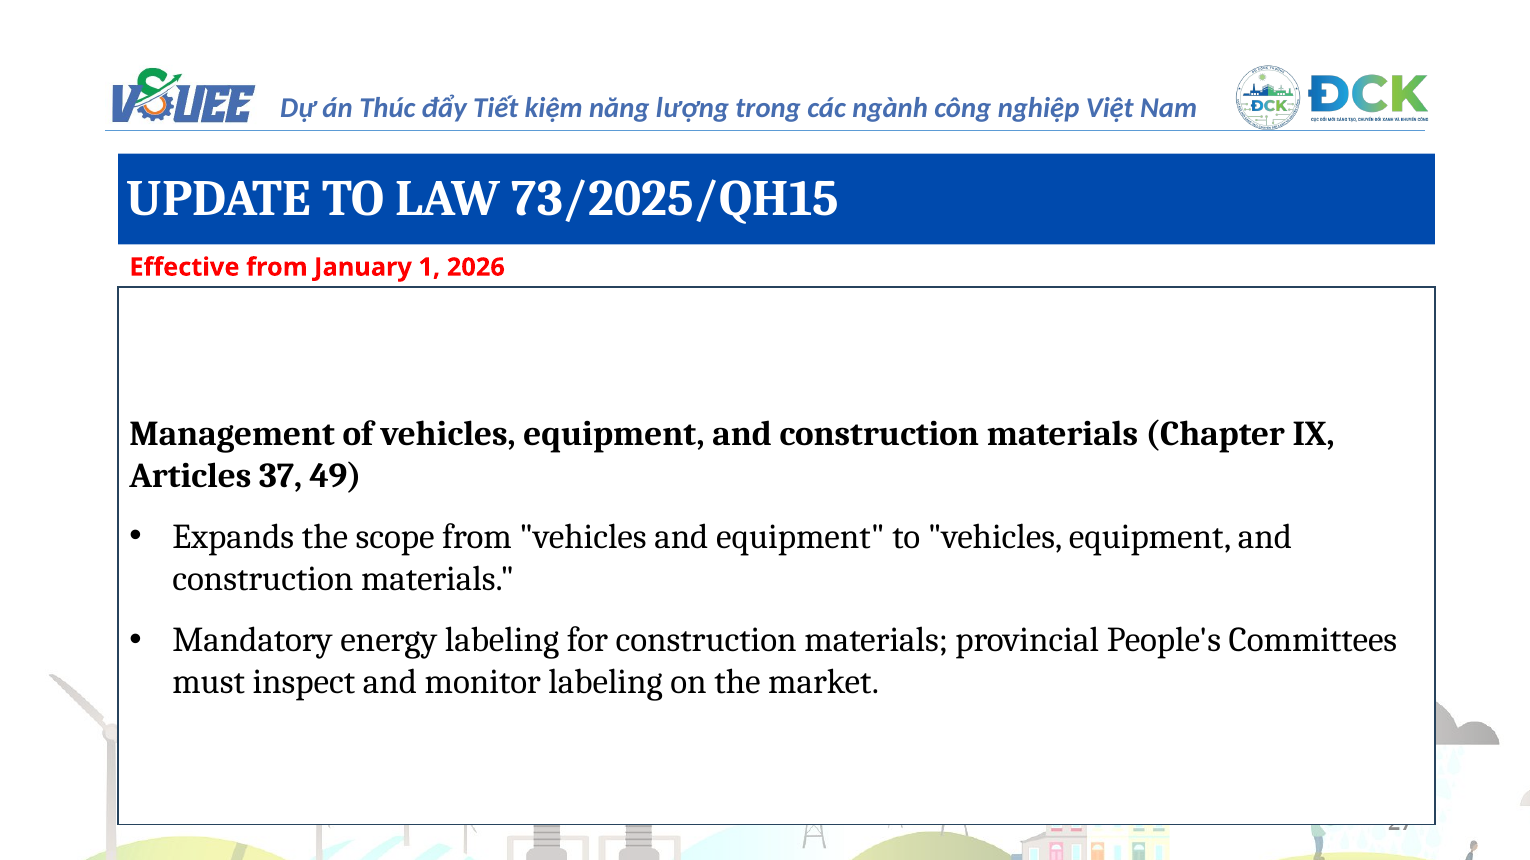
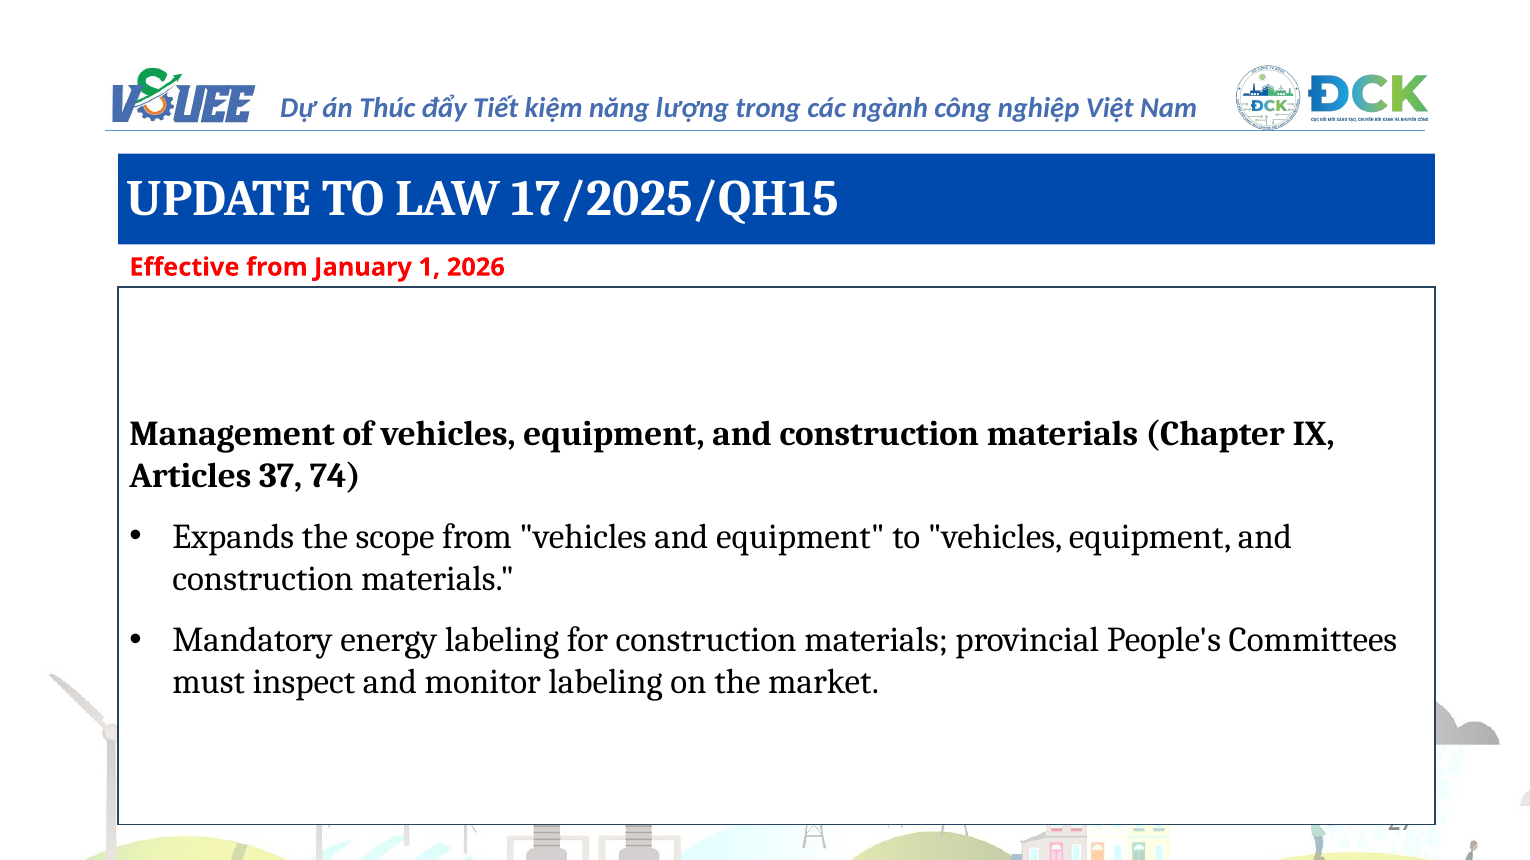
73/2025/QH15: 73/2025/QH15 -> 17/2025/QH15
49: 49 -> 74
